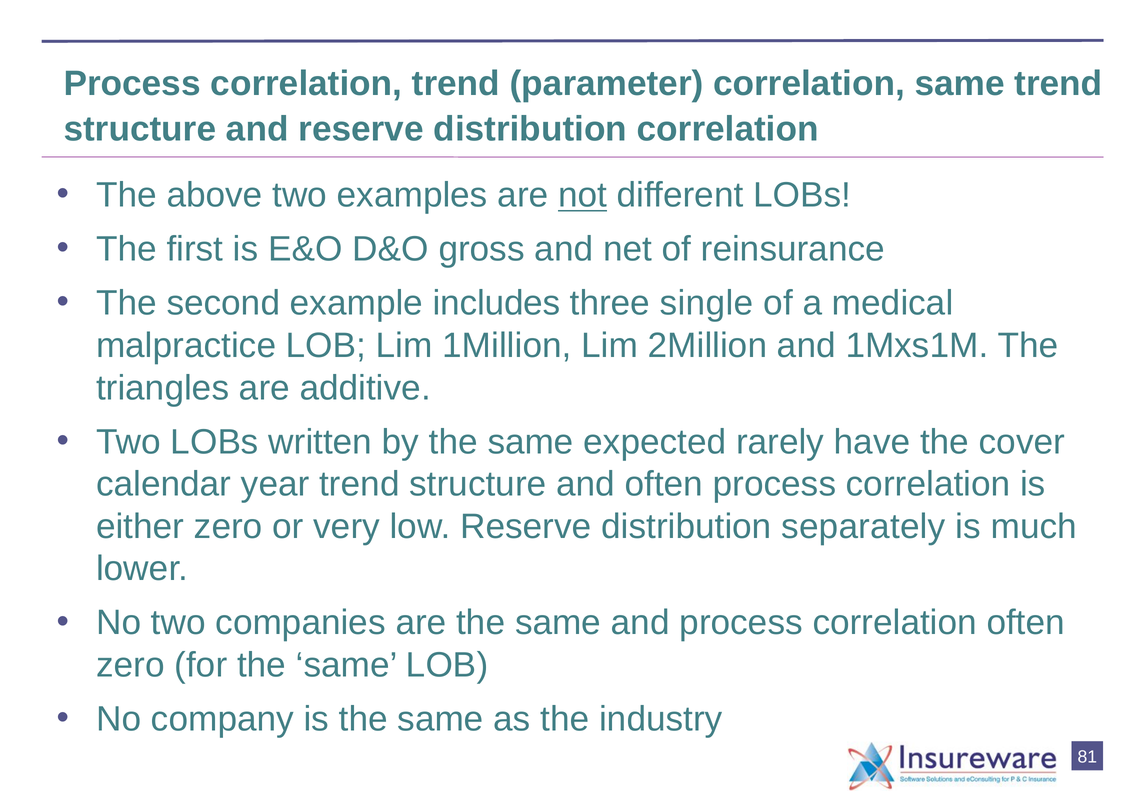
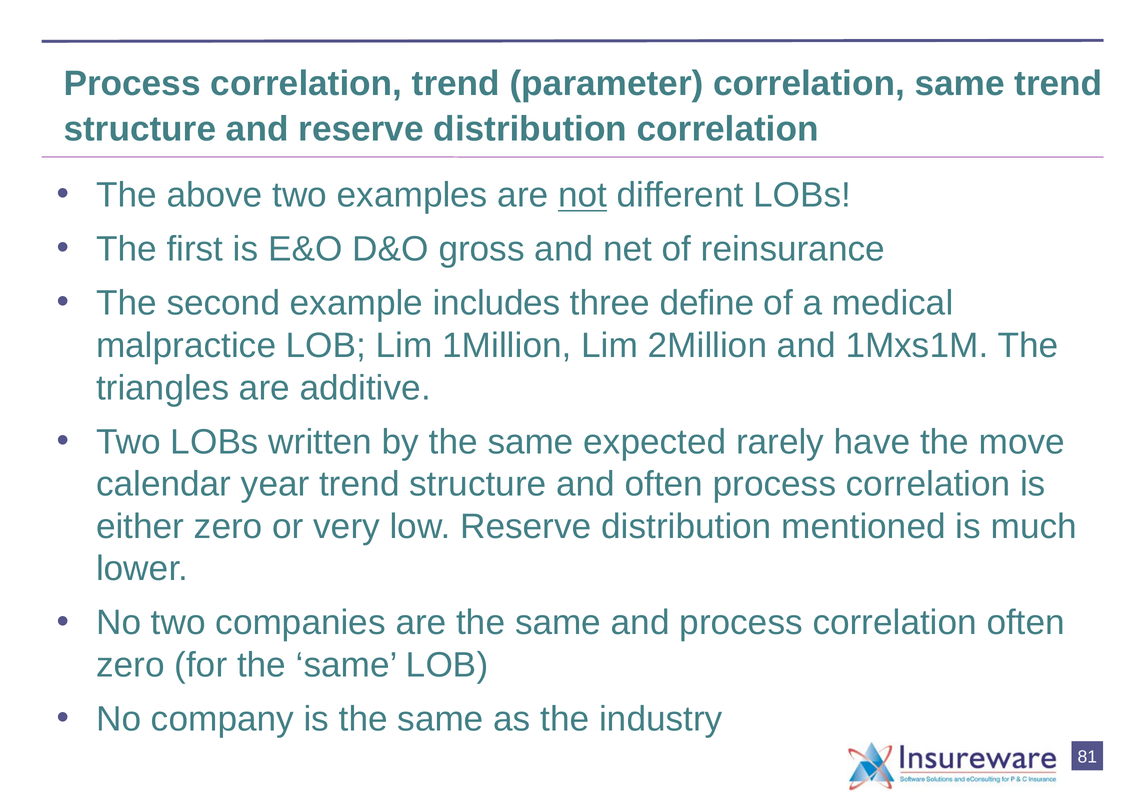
single: single -> define
cover: cover -> move
separately: separately -> mentioned
